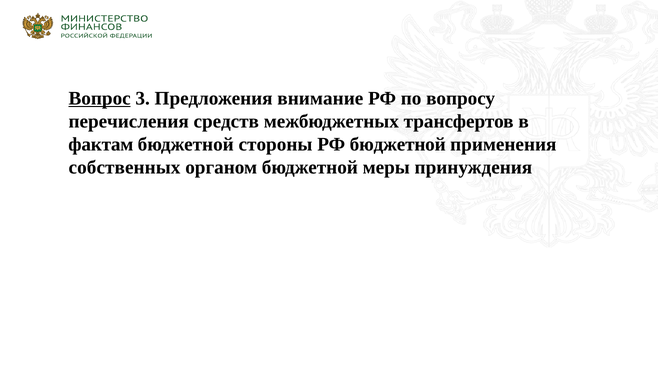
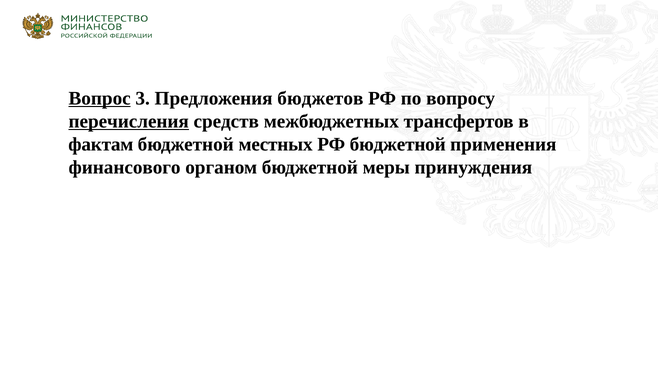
внимание: внимание -> бюджетов
перечисления underline: none -> present
стороны: стороны -> местных
собственных: собственных -> финансового
